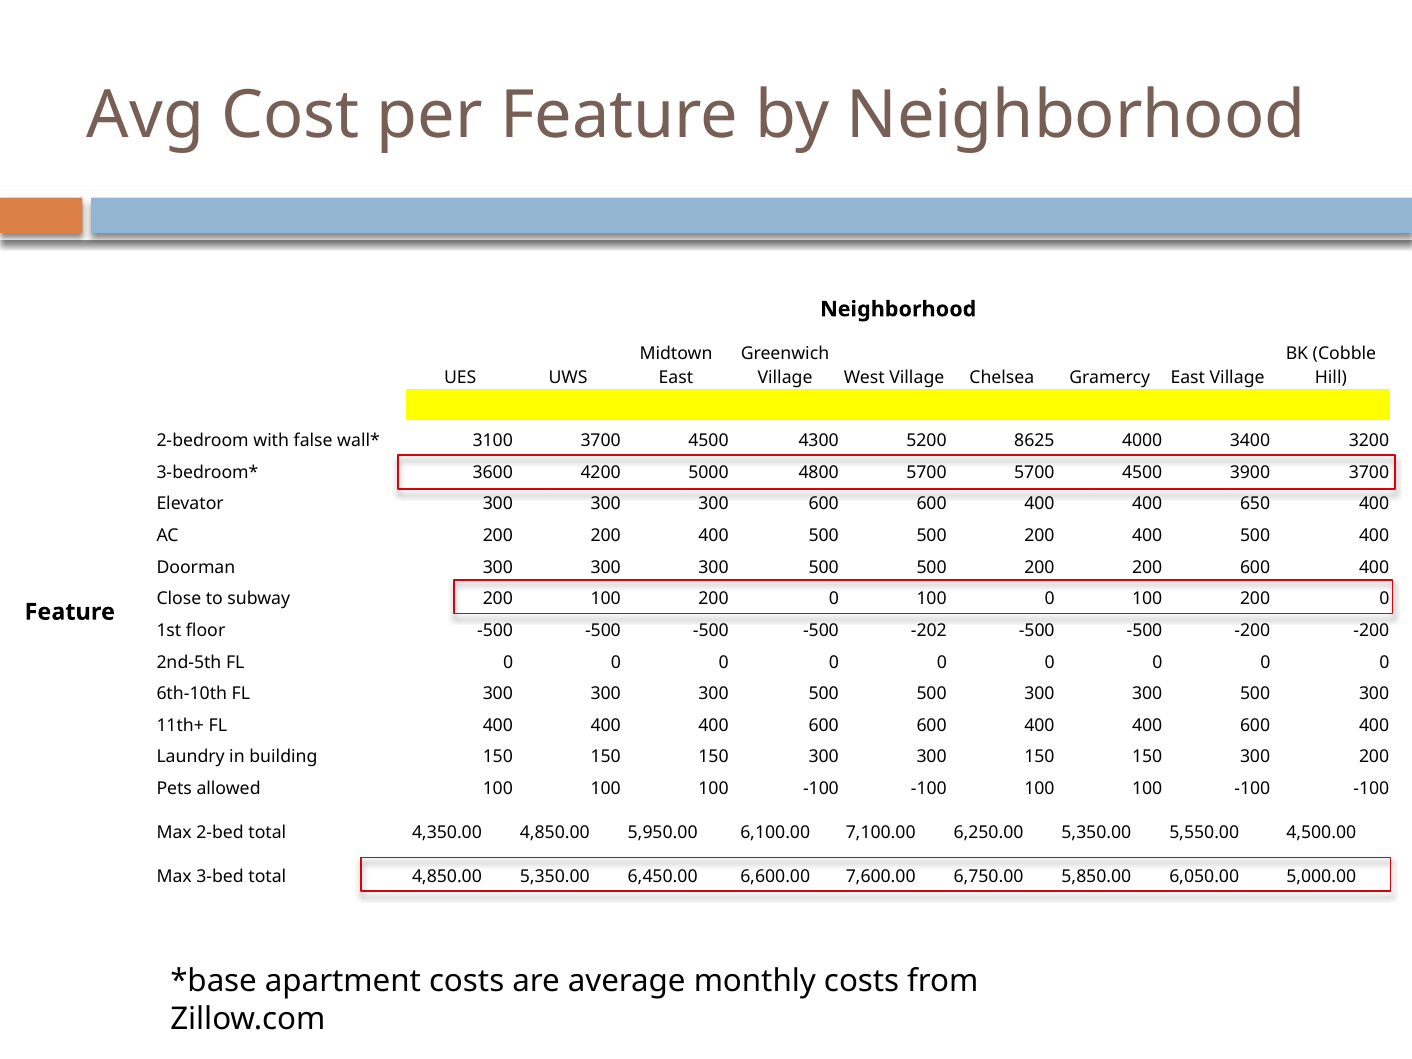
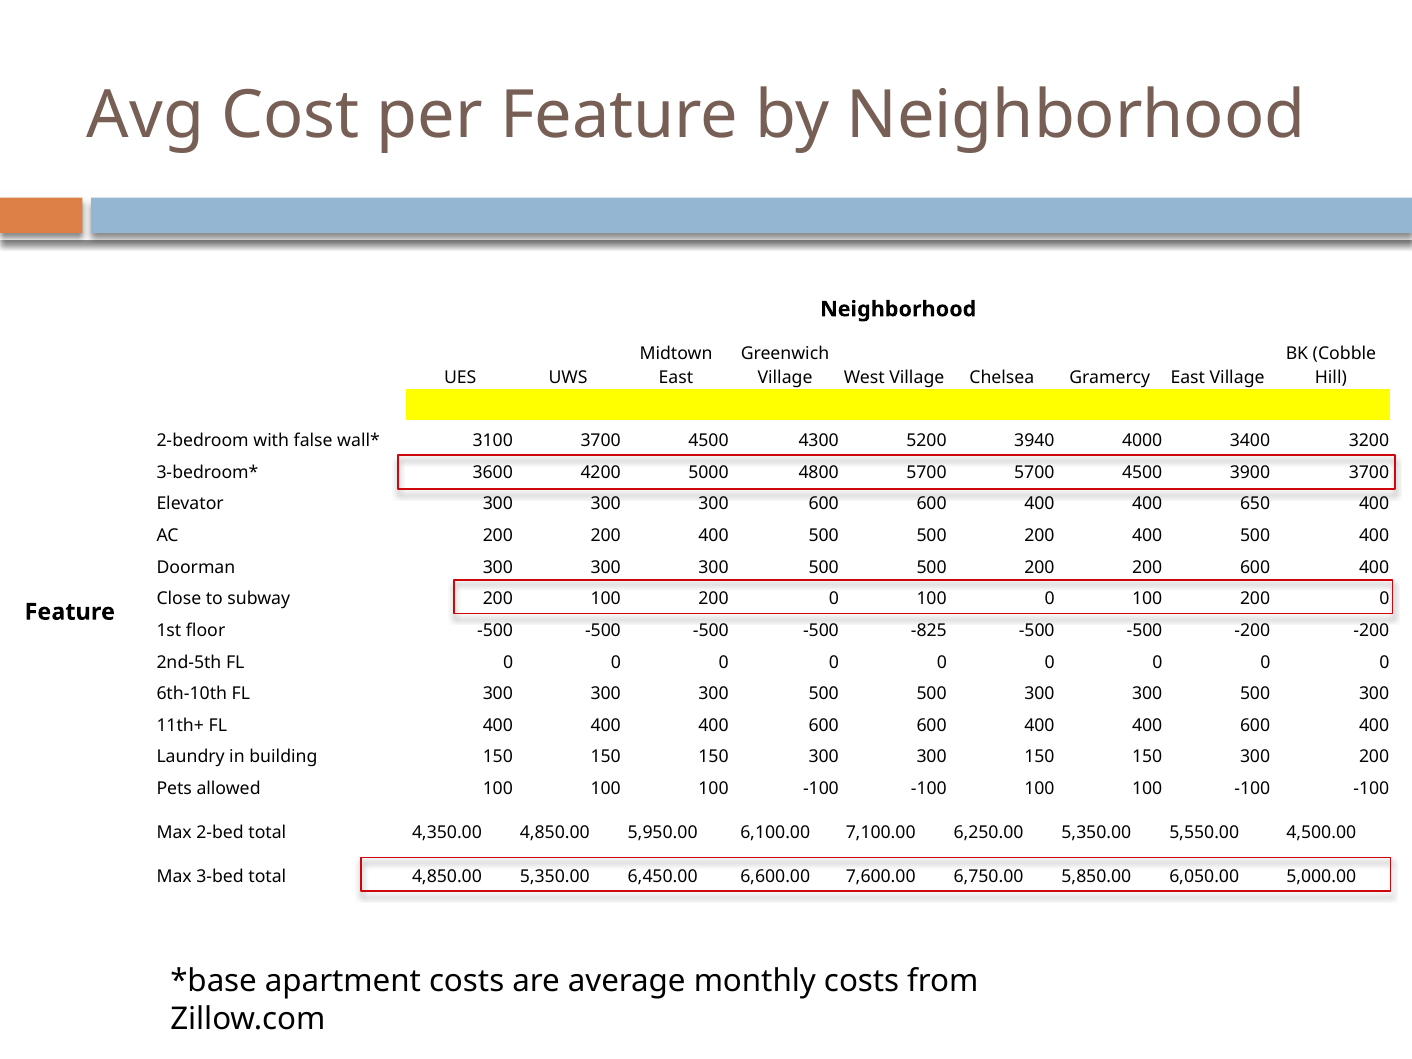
8625: 8625 -> 3940
-202: -202 -> -825
